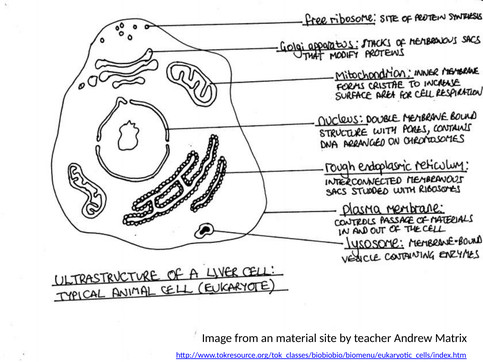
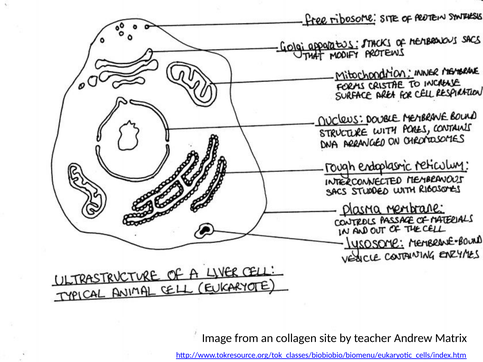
material: material -> collagen
